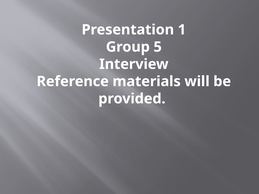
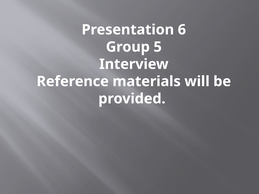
1: 1 -> 6
